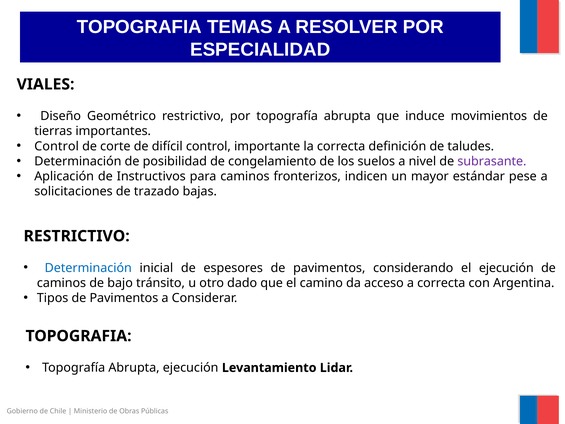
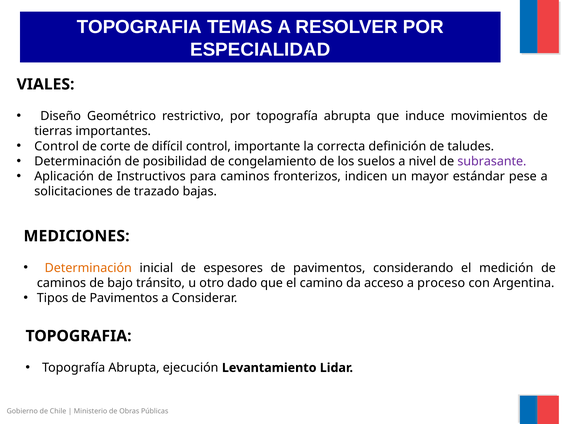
RESTRICTIVO at (77, 236): RESTRICTIVO -> MEDICIONES
Determinación at (88, 268) colour: blue -> orange
el ejecución: ejecución -> medición
a correcta: correcta -> proceso
